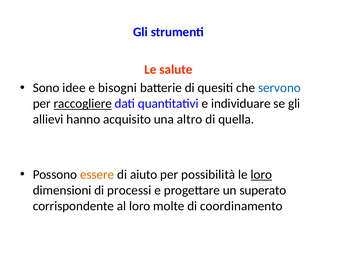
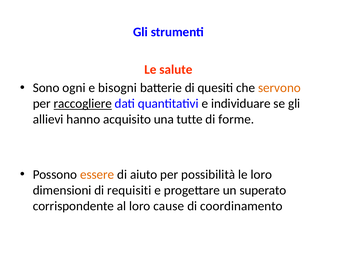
idee: idee -> ogni
servono colour: blue -> orange
altro: altro -> tutte
quella: quella -> forme
loro at (261, 174) underline: present -> none
processi: processi -> requisiti
molte: molte -> cause
